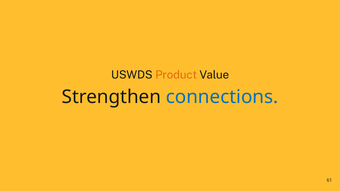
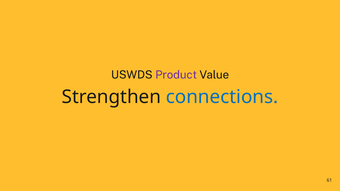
Product colour: orange -> purple
